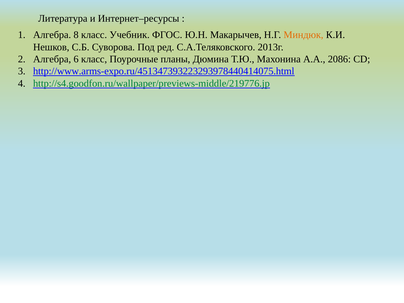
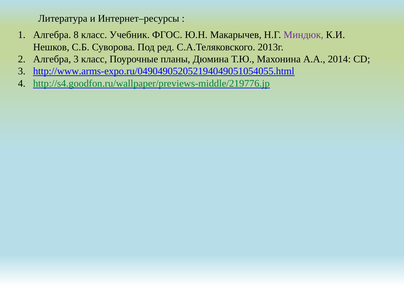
Миндюк colour: orange -> purple
Алгебра 6: 6 -> 3
2086: 2086 -> 2014
http://www.arms-expo.ru/451347393223293978440414075.html: http://www.arms-expo.ru/451347393223293978440414075.html -> http://www.arms-expo.ru/049049052052194049051054055.html
